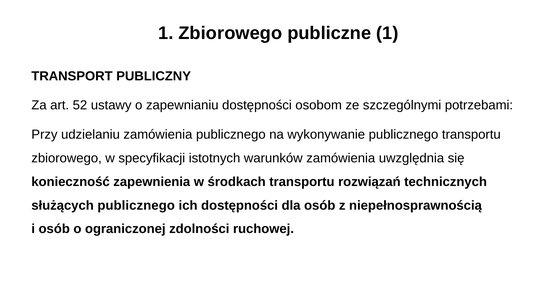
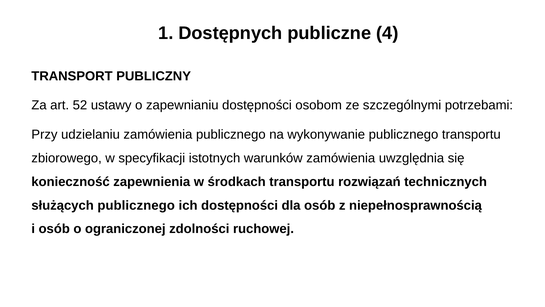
1 Zbiorowego: Zbiorowego -> Dostępnych
publiczne 1: 1 -> 4
